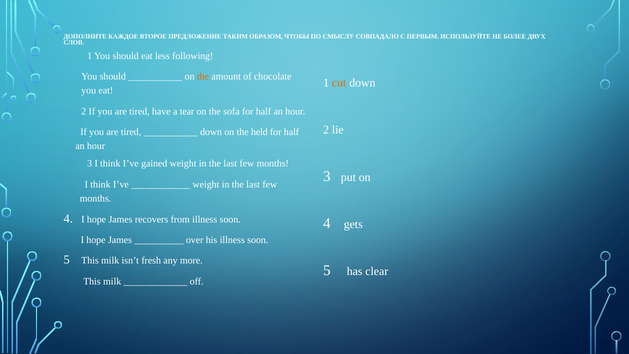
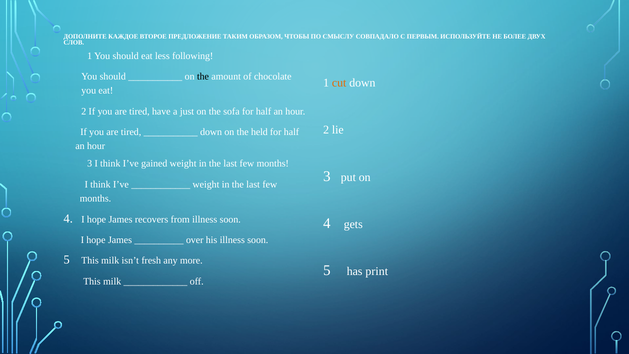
the at (203, 76) colour: orange -> black
tear: tear -> just
clear: clear -> print
